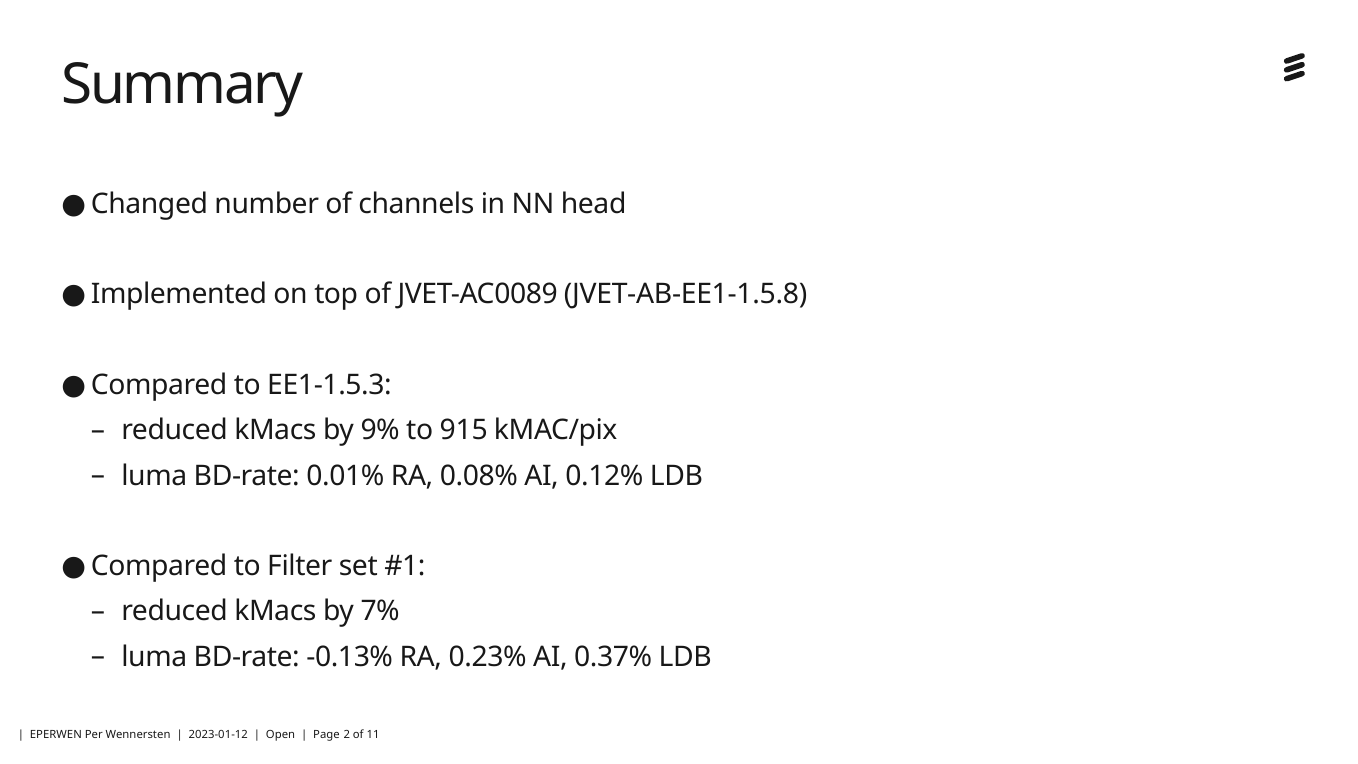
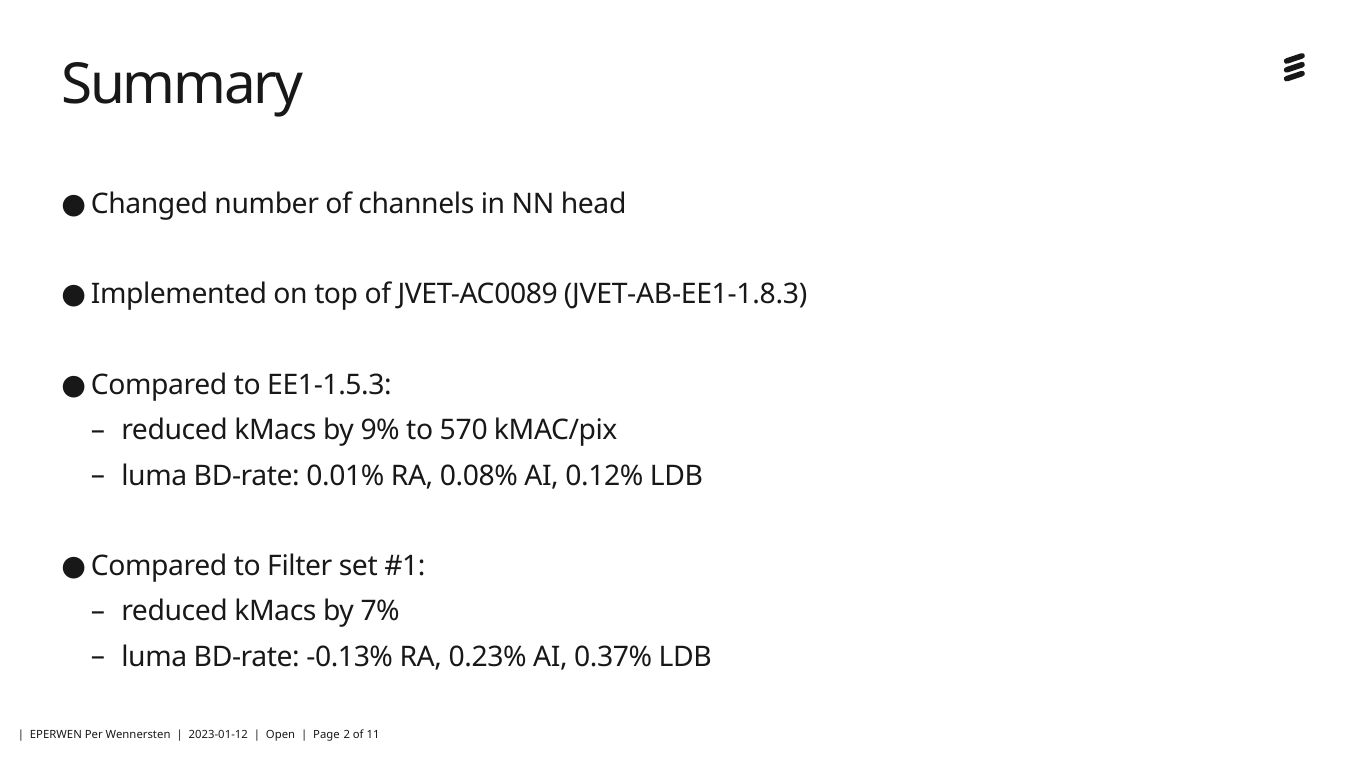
JVET-AB-EE1-1.5.8: JVET-AB-EE1-1.5.8 -> JVET-AB-EE1-1.8.3
915: 915 -> 570
